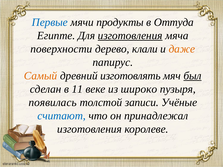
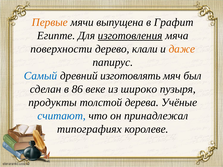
Первые colour: blue -> orange
продукты: продукты -> выпущена
Оттуда: Оттуда -> Графит
Самый colour: orange -> blue
был underline: present -> none
11: 11 -> 86
появилась: появилась -> продукты
записи: записи -> дерева
изготовления at (89, 129): изготовления -> типографиях
